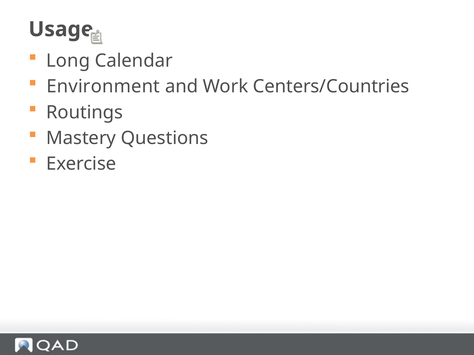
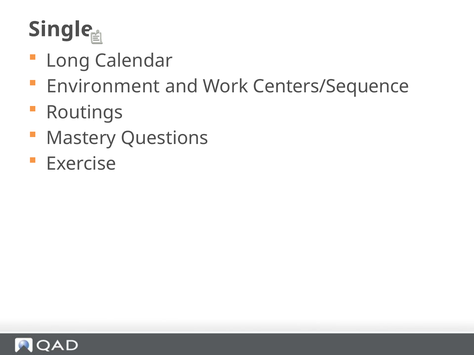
Usage: Usage -> Single
Centers/Countries: Centers/Countries -> Centers/Sequence
